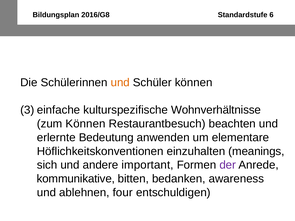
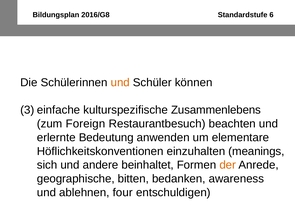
Wohnverhältnisse: Wohnverhältnisse -> Zusammenlebens
zum Können: Können -> Foreign
important: important -> beinhaltet
der colour: purple -> orange
kommunikative: kommunikative -> geographische
